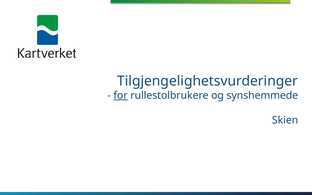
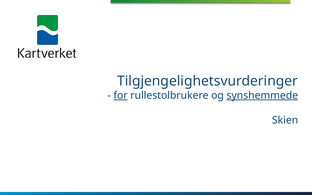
synshemmede underline: none -> present
